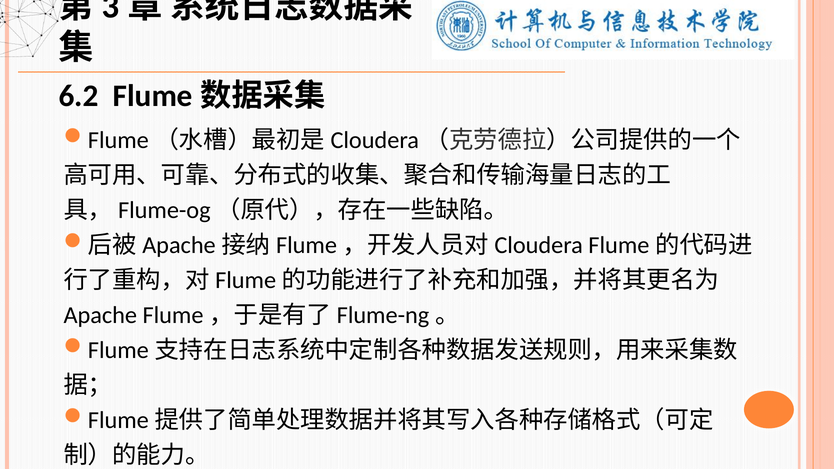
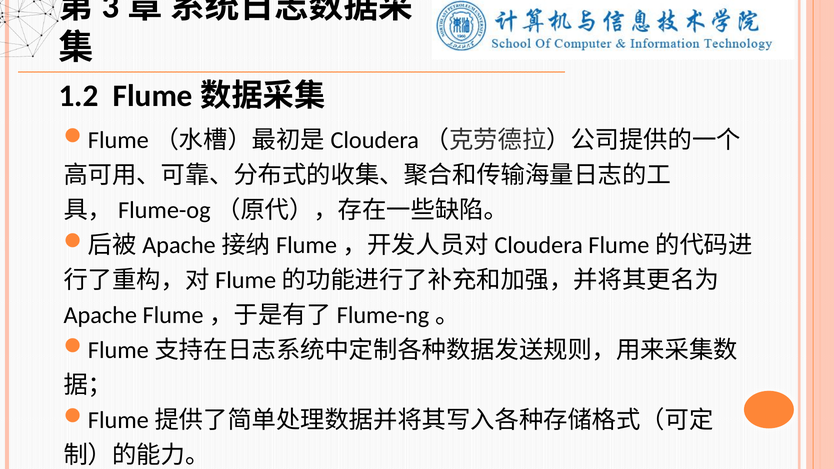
6.2: 6.2 -> 1.2
